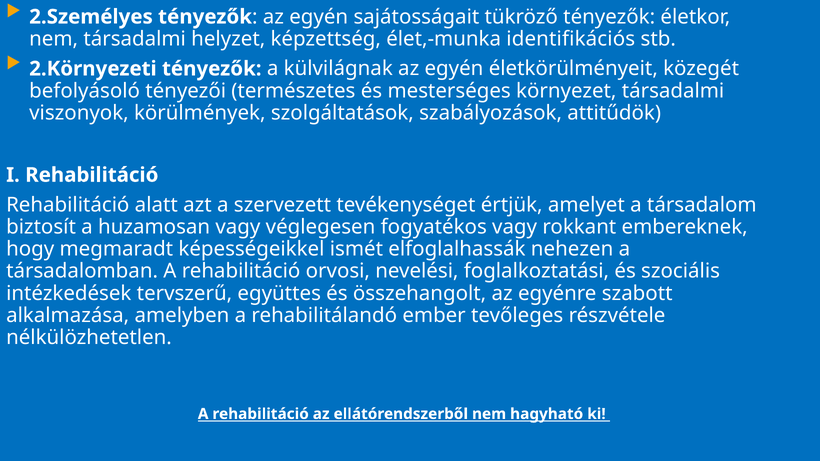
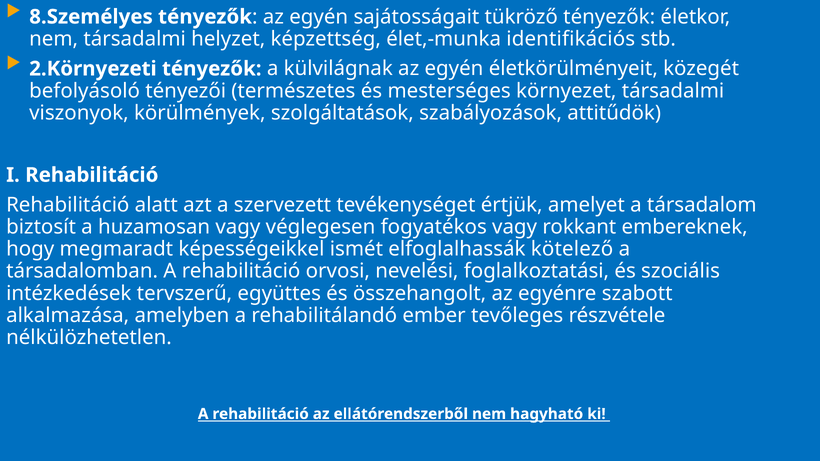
2.Személyes: 2.Személyes -> 8.Személyes
nehezen: nehezen -> kötelező
